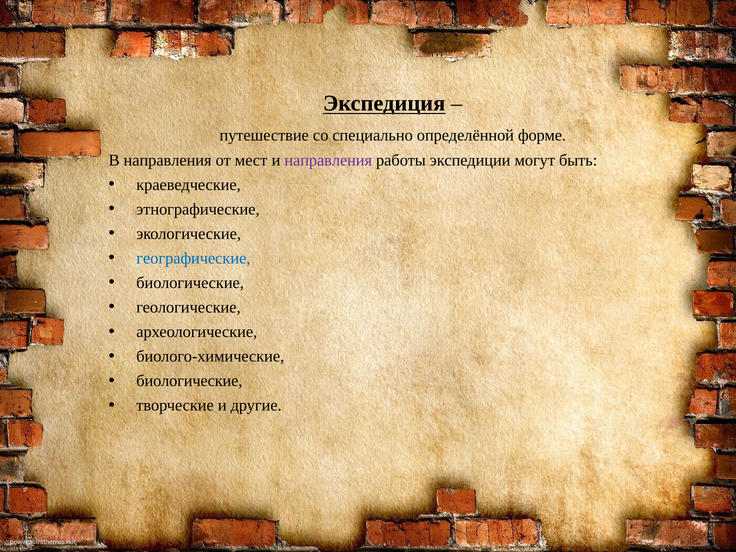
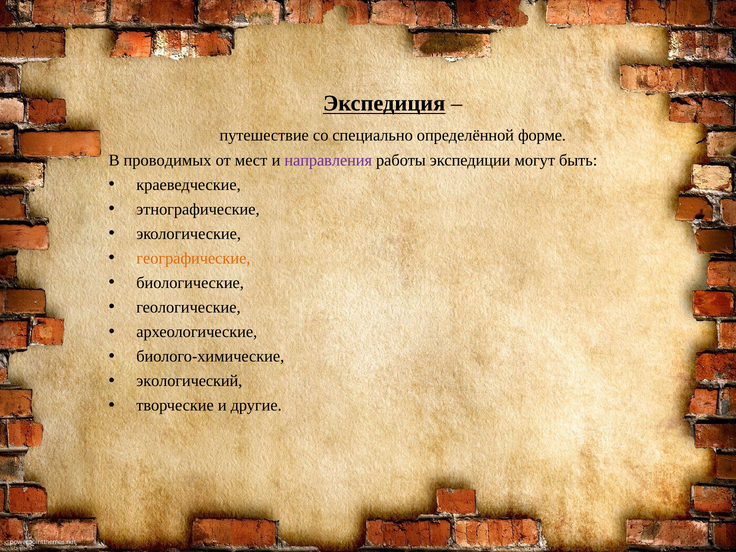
В направления: направления -> проводимых
географические colour: blue -> orange
биологические at (189, 381): биологические -> экологический
